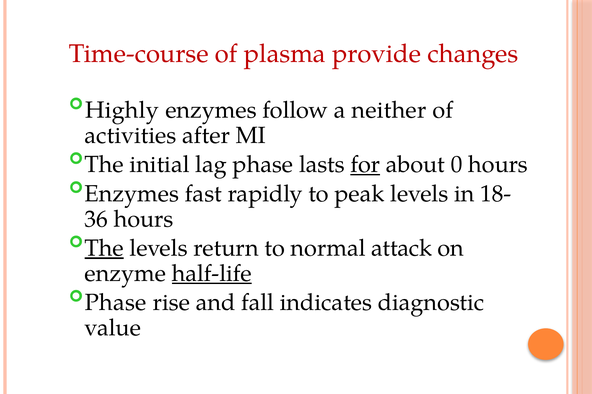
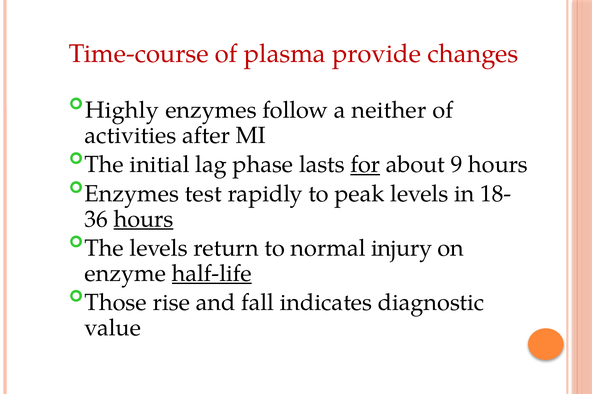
0: 0 -> 9
fast: fast -> test
hours at (144, 219) underline: none -> present
The at (104, 249) underline: present -> none
attack: attack -> injury
Phase at (116, 303): Phase -> Those
